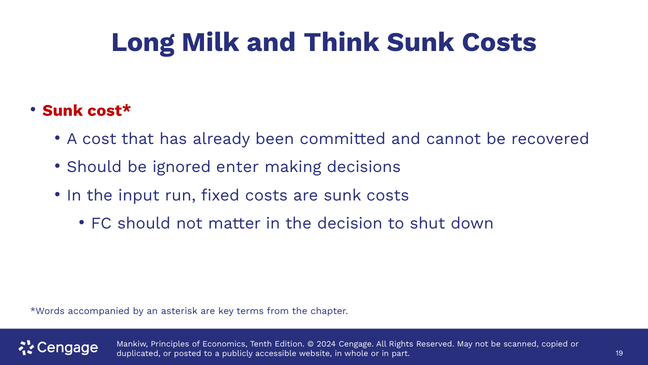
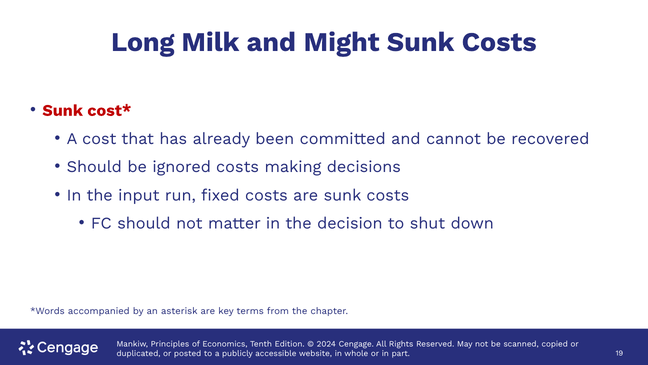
Think: Think -> Might
ignored enter: enter -> costs
